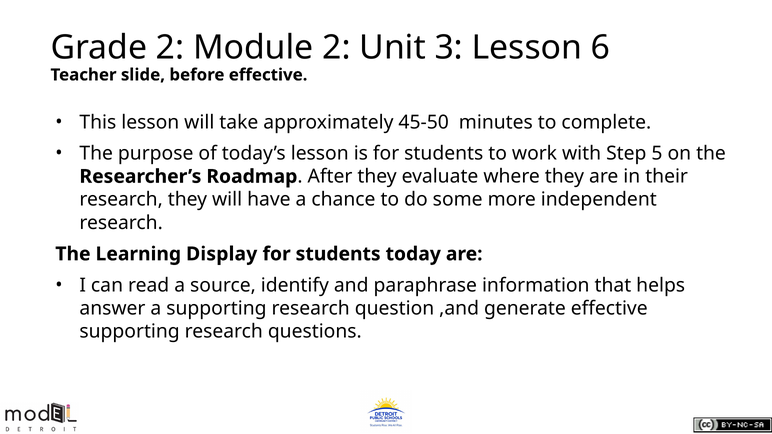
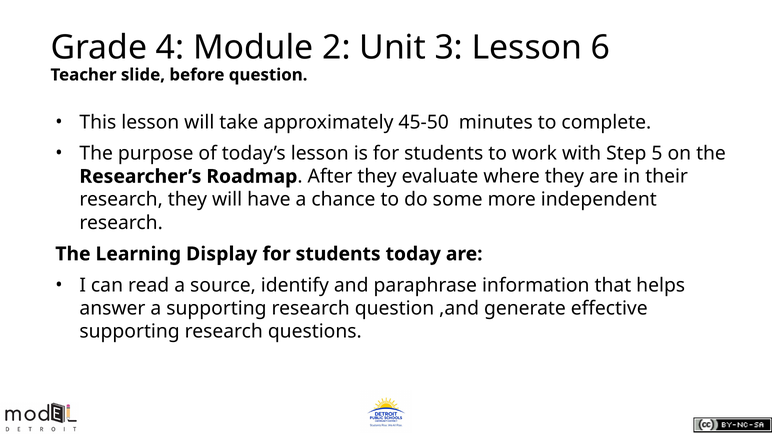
Grade 2: 2 -> 4
before effective: effective -> question
